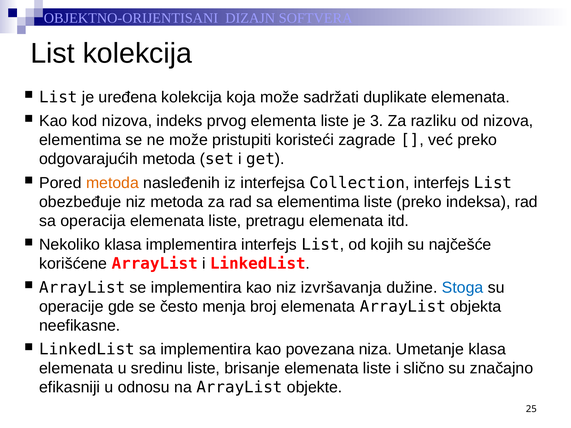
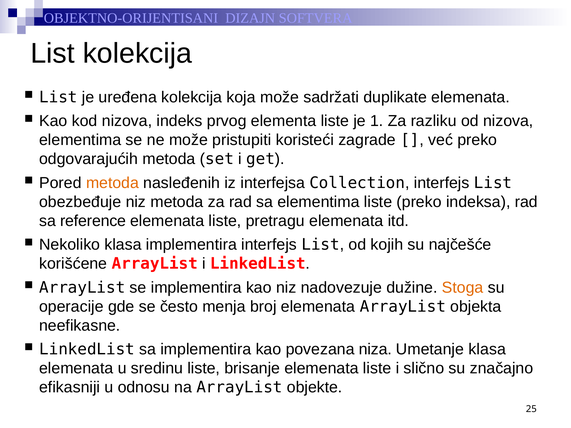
3: 3 -> 1
operacija: operacija -> reference
izvršavanja: izvršavanja -> nadovezuje
Stoga colour: blue -> orange
